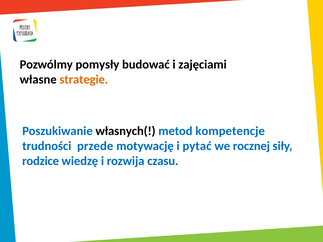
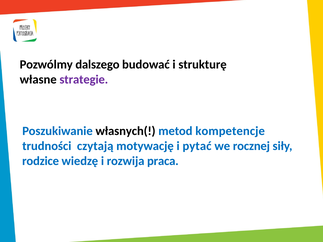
pomysły: pomysły -> dalszego
zajęciami: zajęciami -> strukturę
strategie colour: orange -> purple
przede: przede -> czytają
czasu: czasu -> praca
